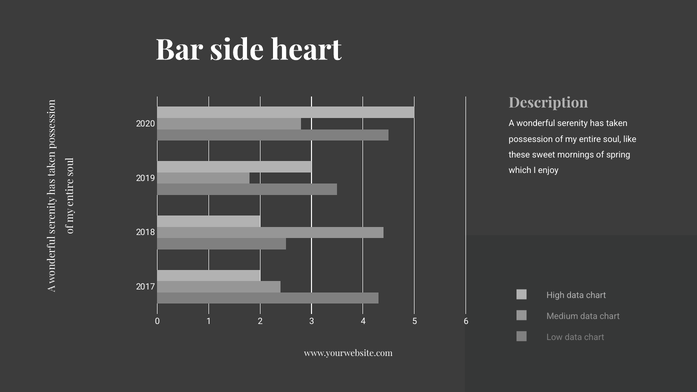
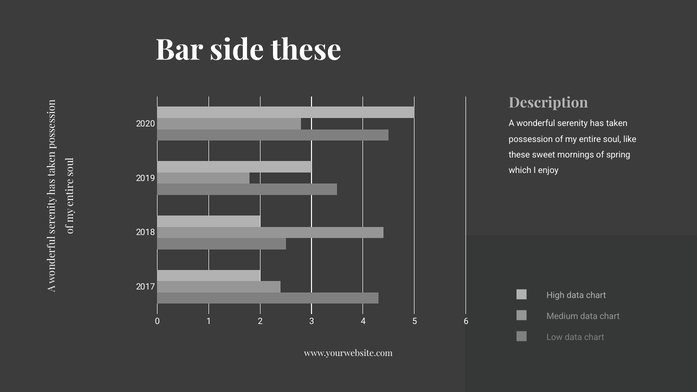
side heart: heart -> these
